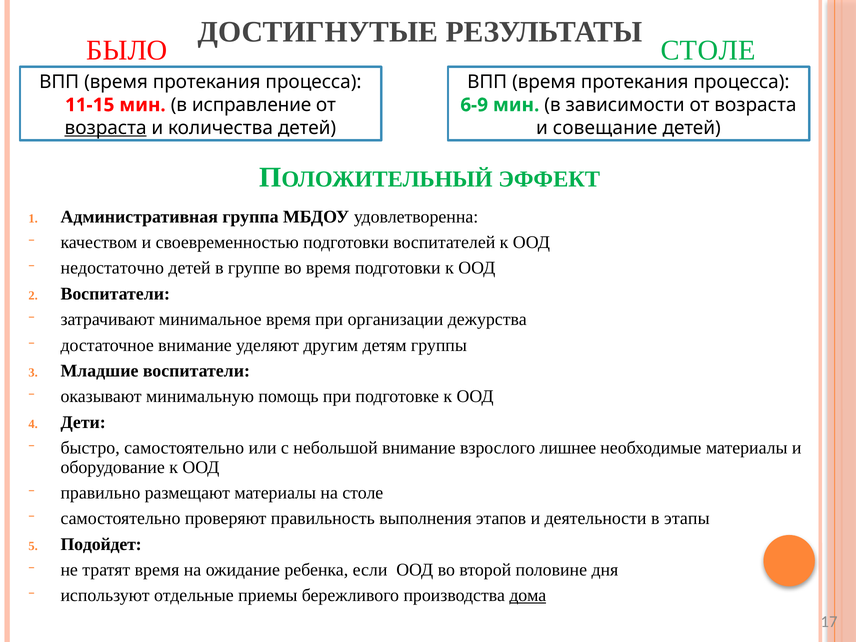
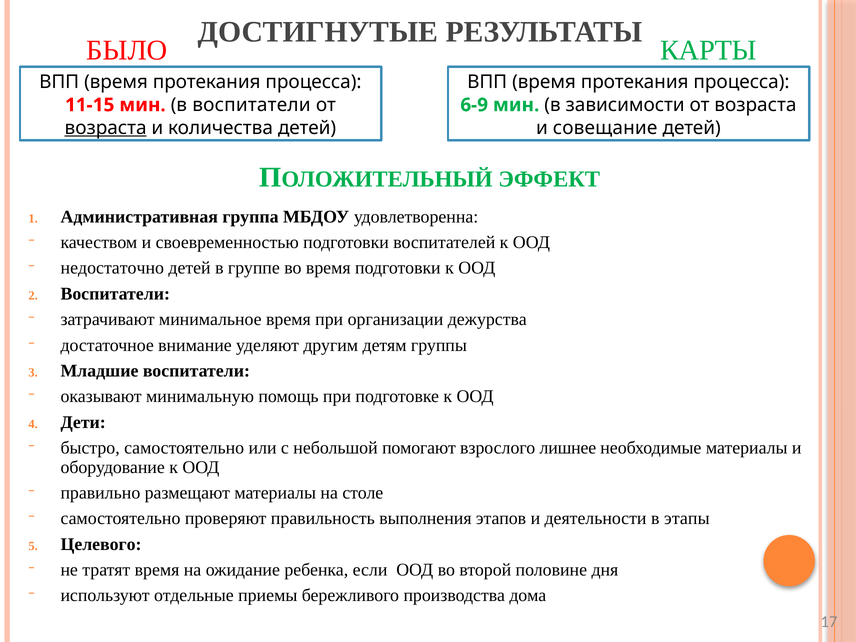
БЫЛО СТОЛЕ: СТОЛЕ -> КАРТЫ
в исправление: исправление -> воспитатели
небольшой внимание: внимание -> помогают
Подойдет: Подойдет -> Целевого
дома underline: present -> none
